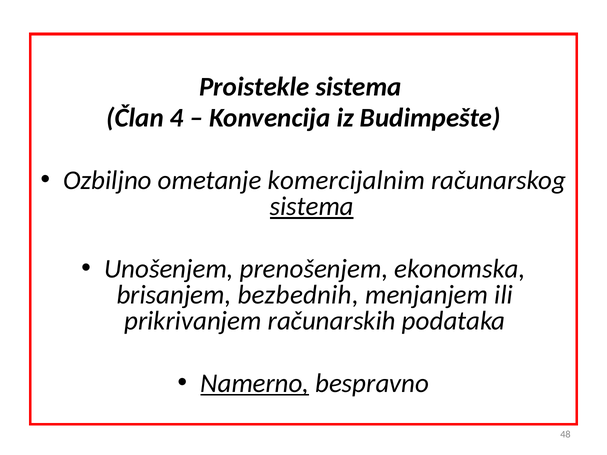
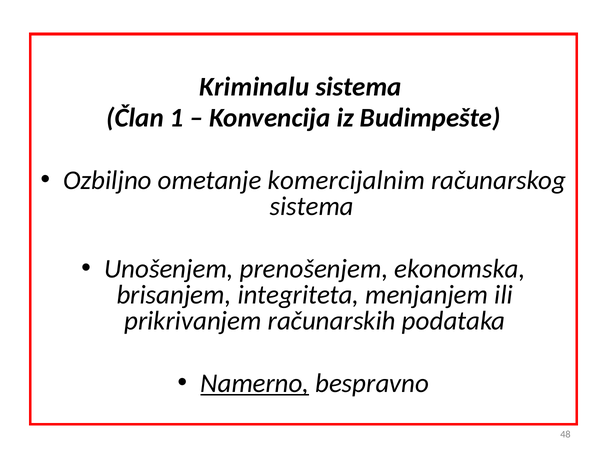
Proistekle: Proistekle -> Kriminalu
4: 4 -> 1
sistema at (312, 206) underline: present -> none
bezbednih: bezbednih -> integriteta
